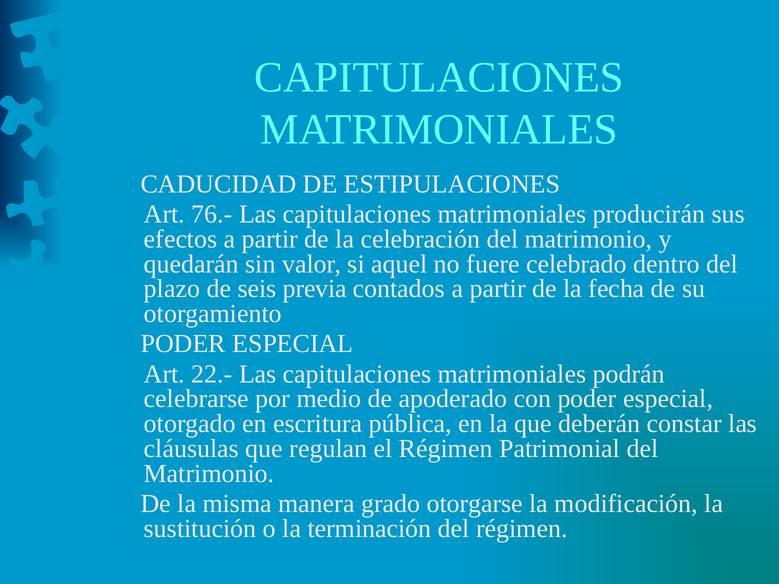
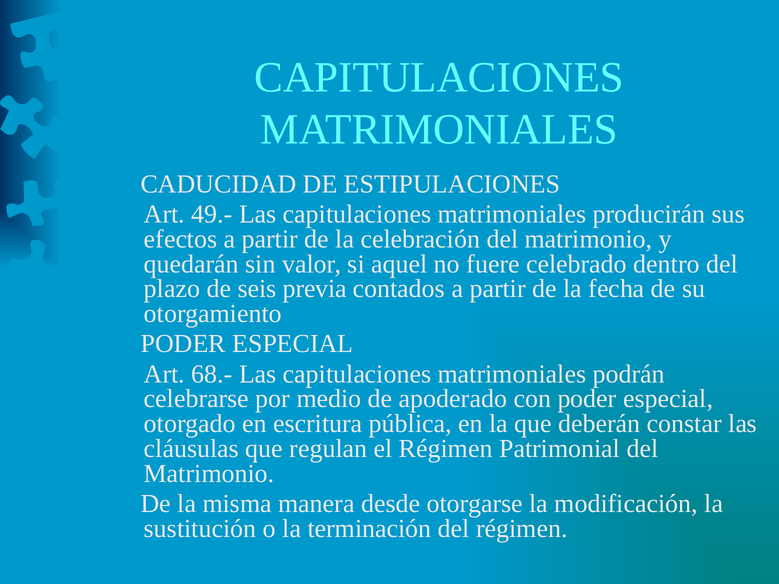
76.-: 76.- -> 49.-
22.-: 22.- -> 68.-
grado: grado -> desde
